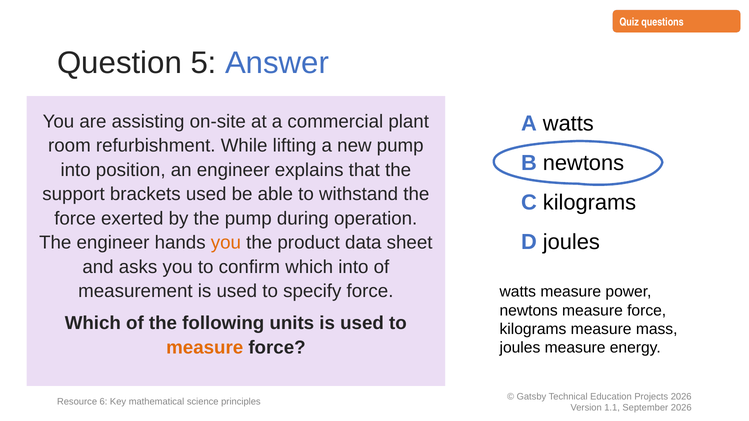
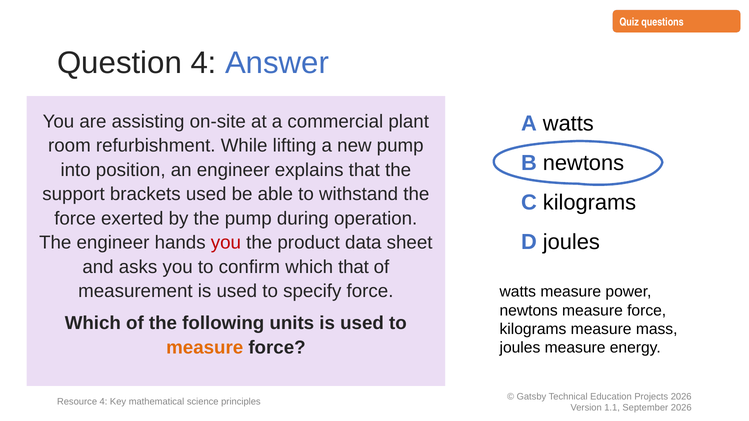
Question 5: 5 -> 4
you at (226, 243) colour: orange -> red
which into: into -> that
Resource 6: 6 -> 4
